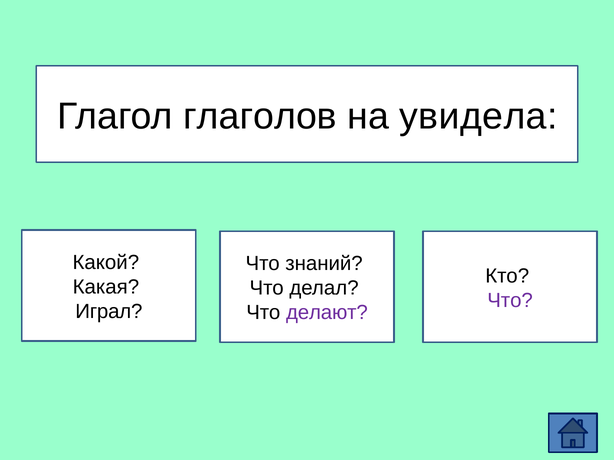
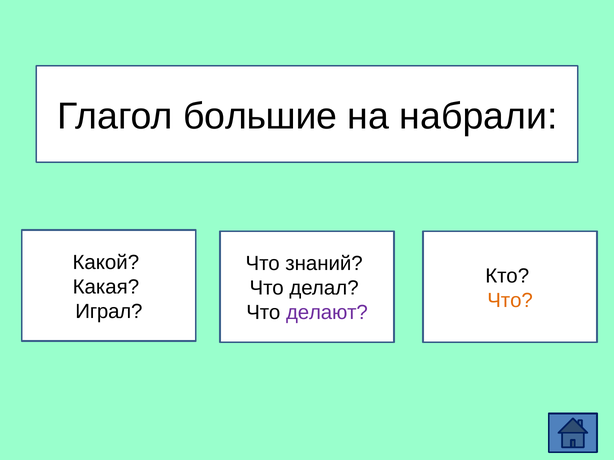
глаголов: глаголов -> большие
увидела: увидела -> набрали
Что at (510, 301) colour: purple -> orange
